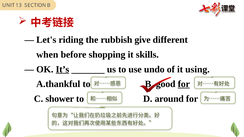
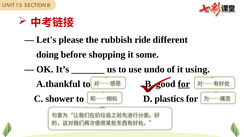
riding: riding -> please
give: give -> ride
when: when -> doing
skills: skills -> some
It’s underline: present -> none
around: around -> plastics
